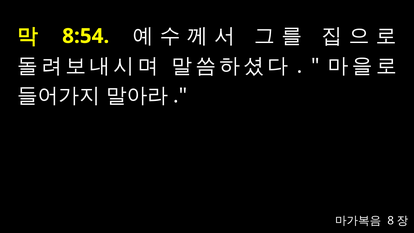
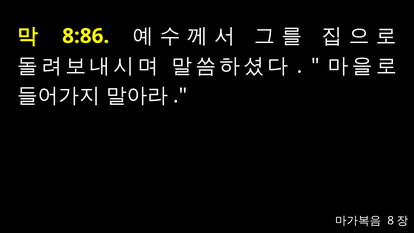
8:54: 8:54 -> 8:86
